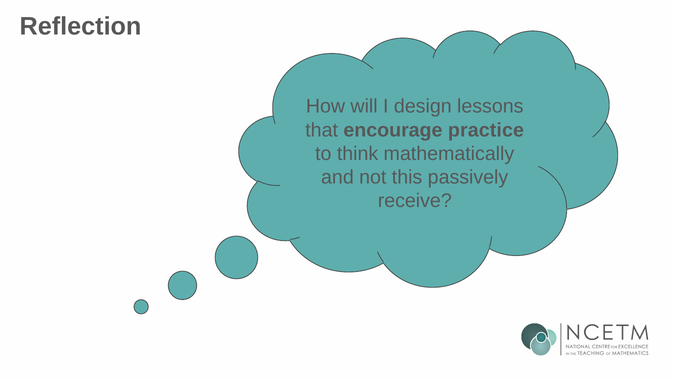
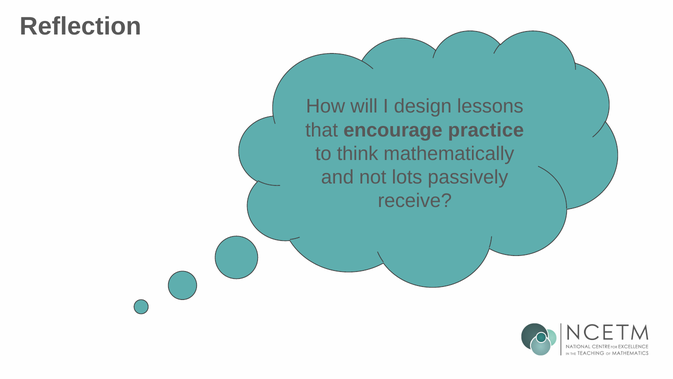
this: this -> lots
